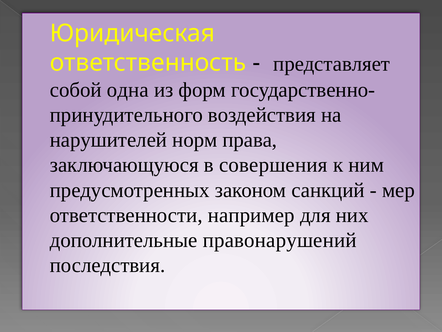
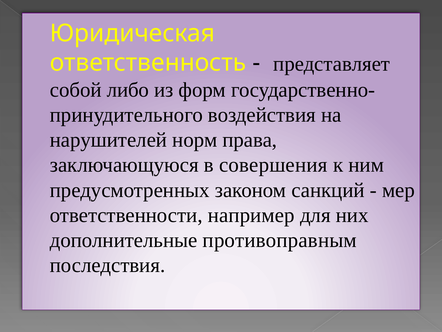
одна: одна -> либо
правонарушений: правонарушений -> противоправным
